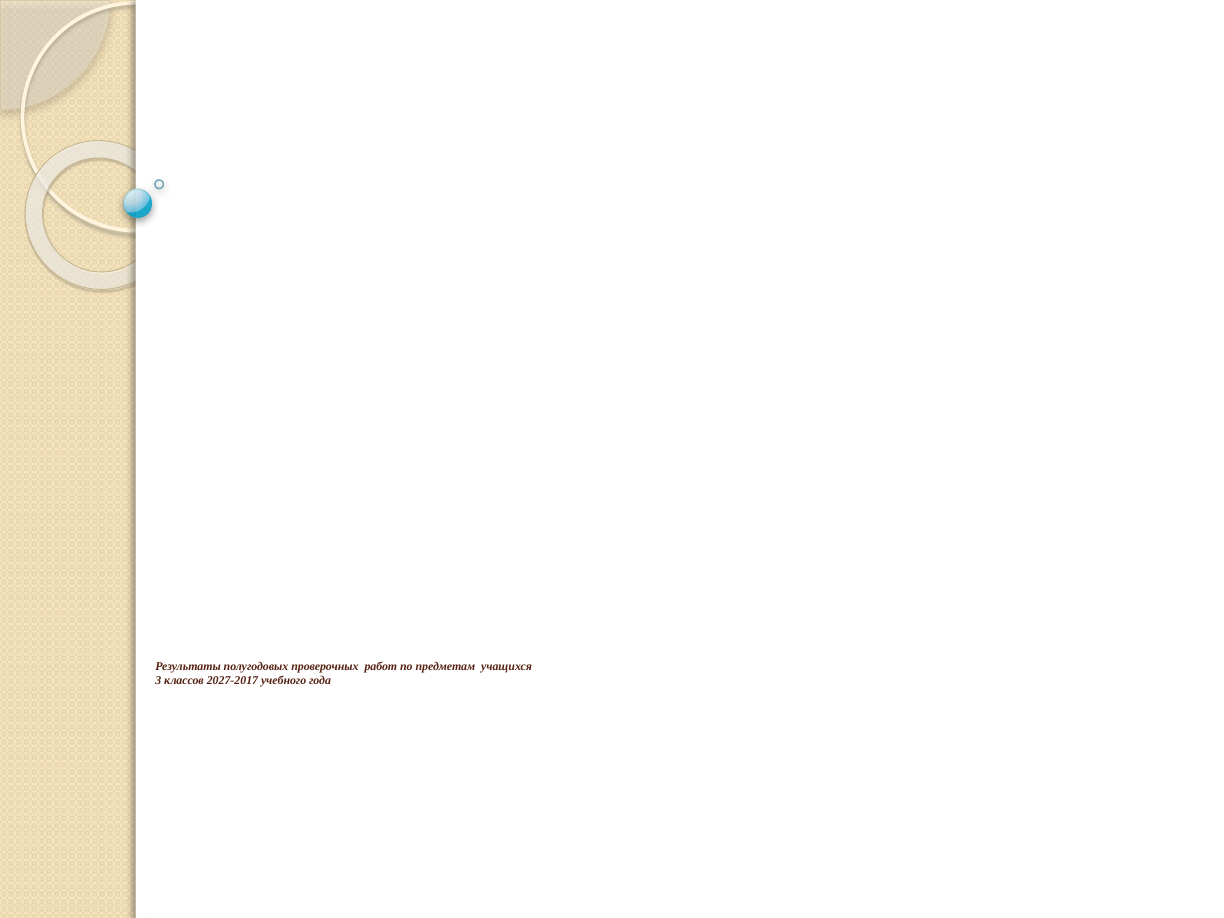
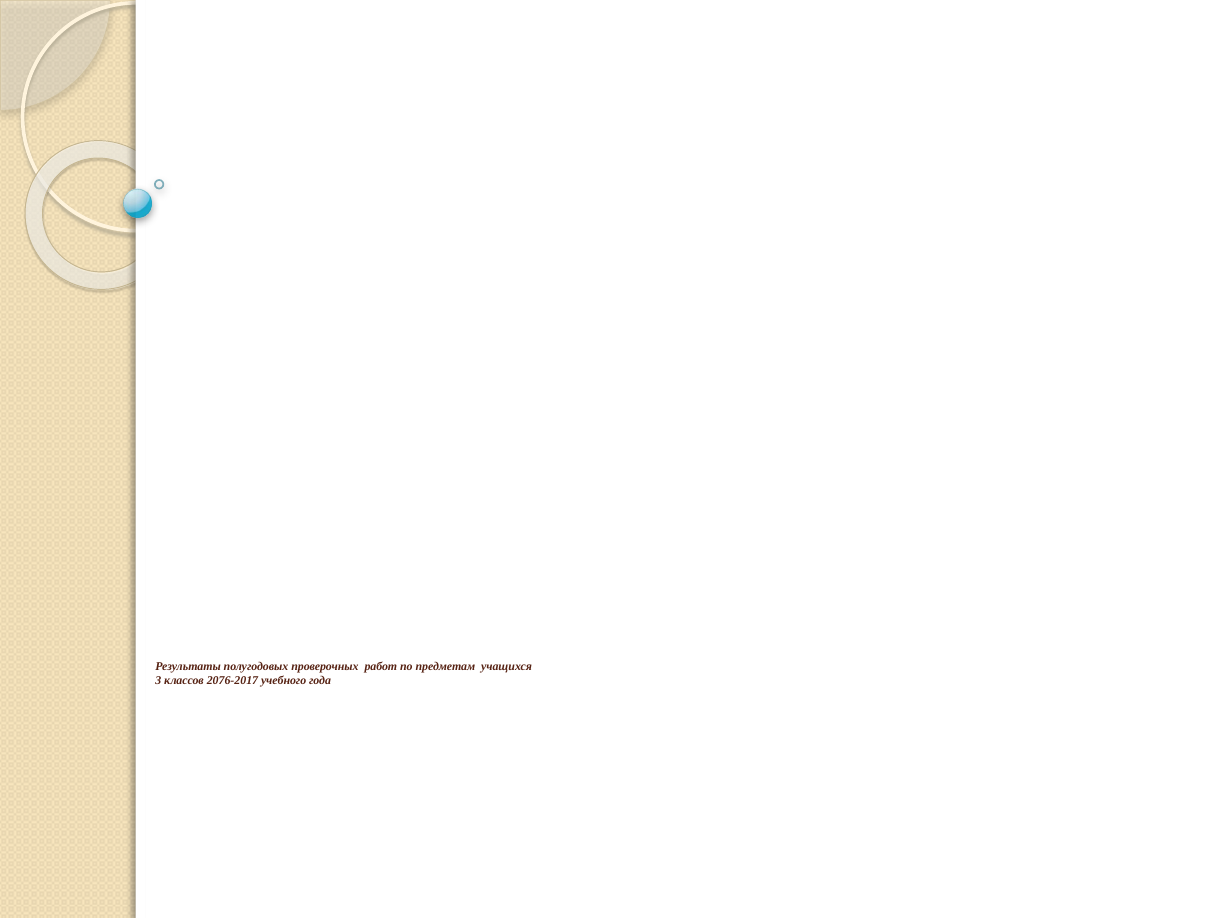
2027-2017: 2027-2017 -> 2076-2017
